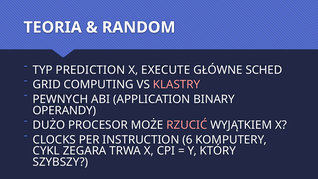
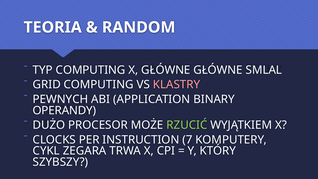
TYP PREDICTION: PREDICTION -> COMPUTING
X EXECUTE: EXECUTE -> GŁÓWNE
SCHED: SCHED -> SMLAL
RZUCIĆ colour: pink -> light green
6: 6 -> 7
